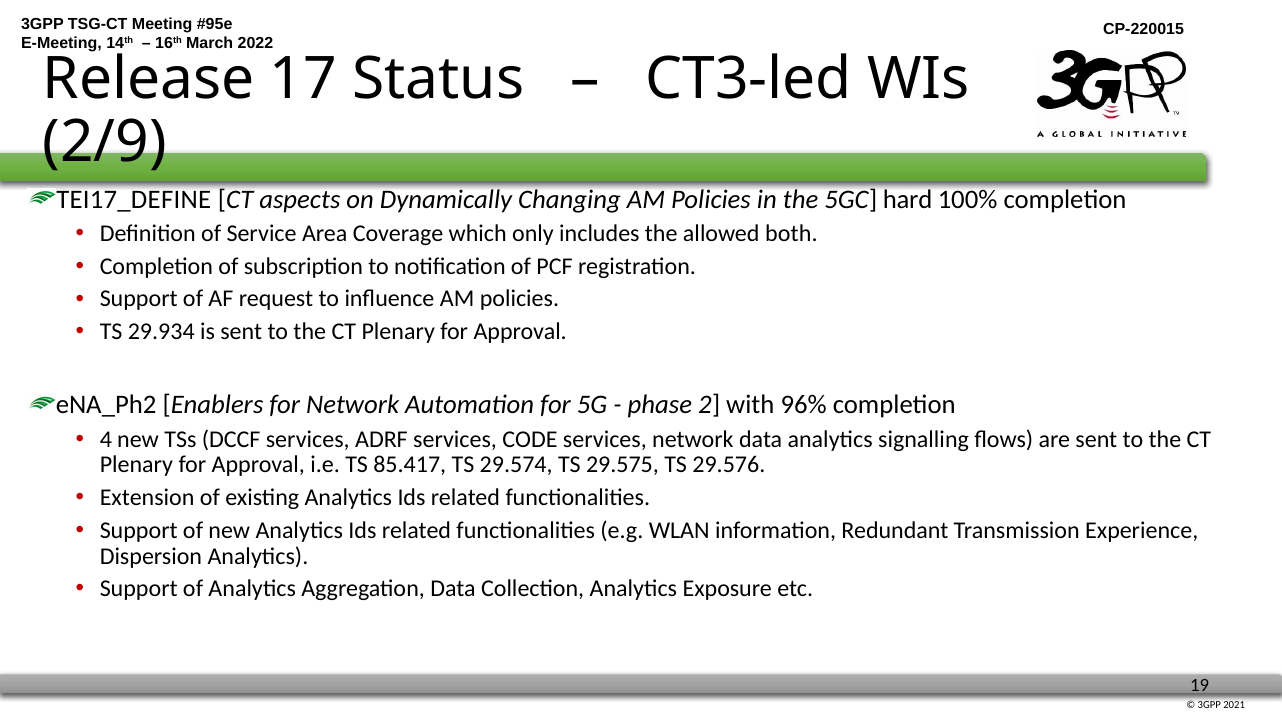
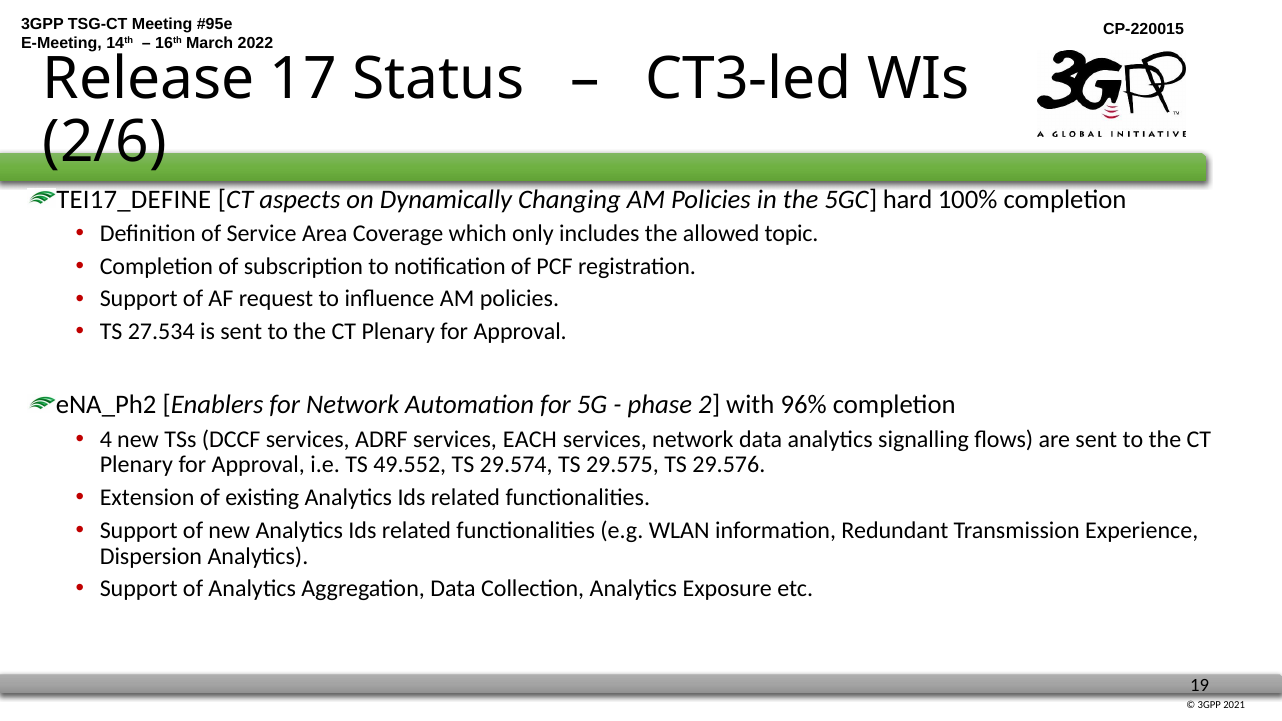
2/9: 2/9 -> 2/6
both: both -> topic
29.934: 29.934 -> 27.534
CODE: CODE -> EACH
85.417: 85.417 -> 49.552
